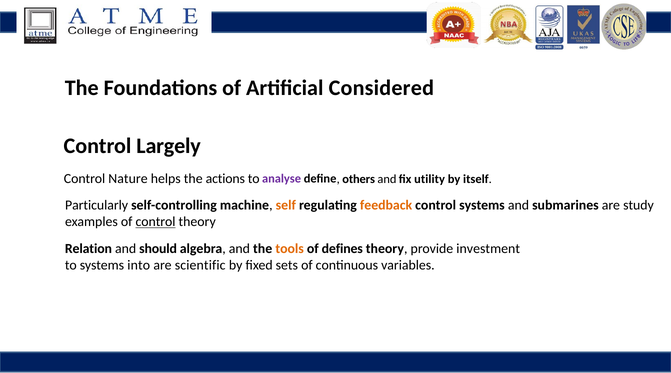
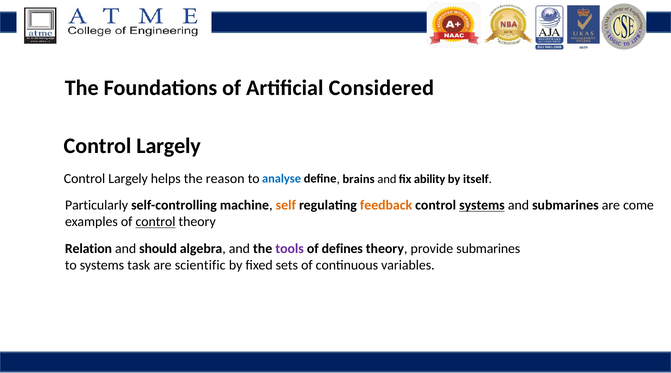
Nature at (128, 179): Nature -> Largely
actions: actions -> reason
analyse colour: purple -> blue
others: others -> brains
utility: utility -> ability
systems at (482, 205) underline: none -> present
study: study -> come
tools colour: orange -> purple
provide investment: investment -> submarines
into: into -> task
